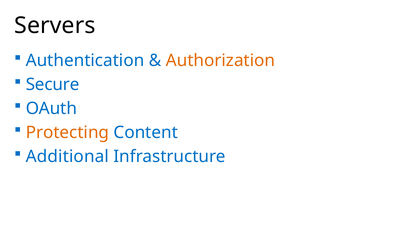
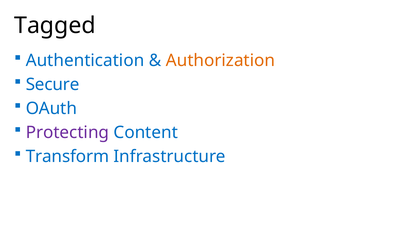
Servers: Servers -> Tagged
Protecting colour: orange -> purple
Additional: Additional -> Transform
